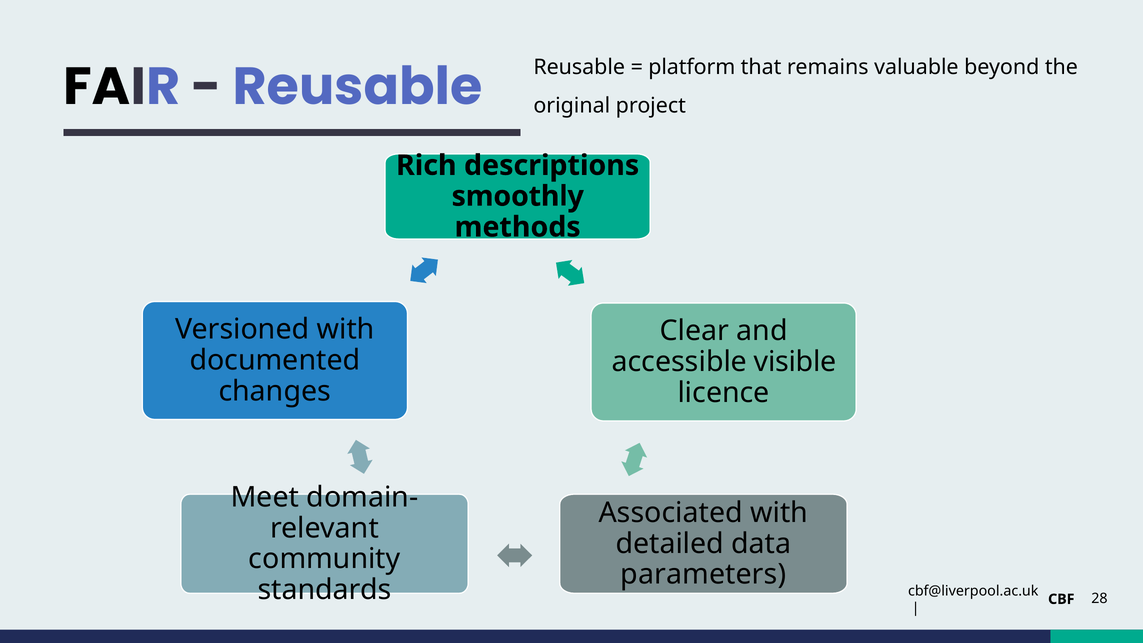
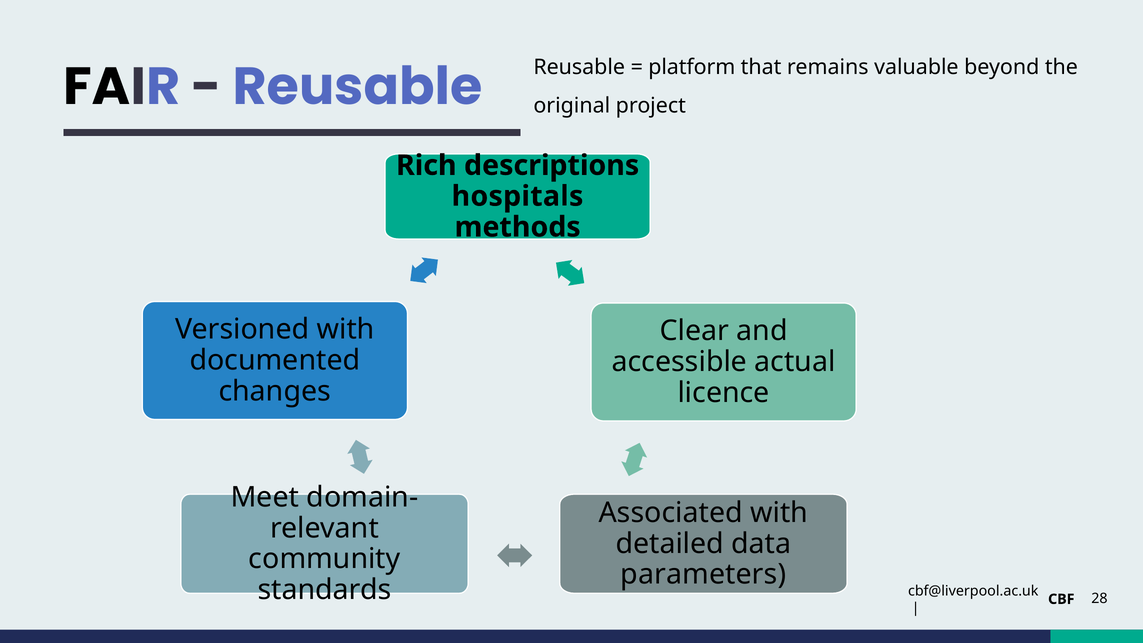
smoothly: smoothly -> hospitals
visible: visible -> actual
